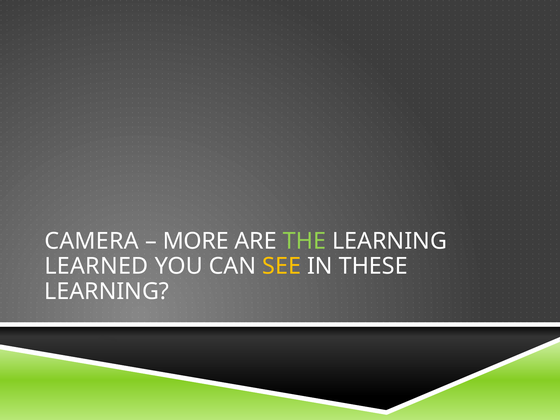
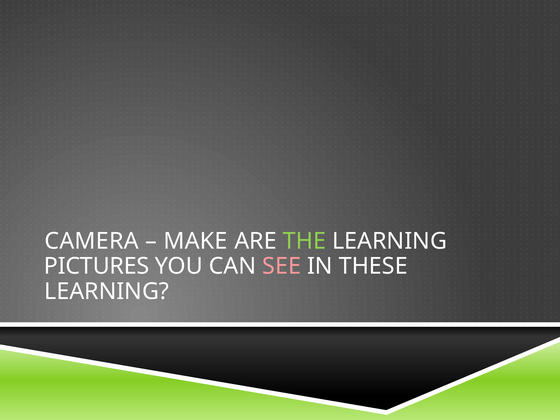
MORE: MORE -> MAKE
LEARNED: LEARNED -> PICTURES
SEE colour: yellow -> pink
